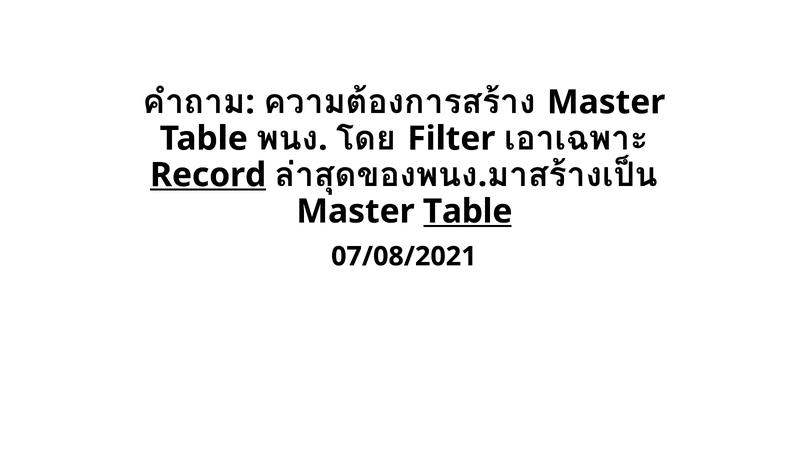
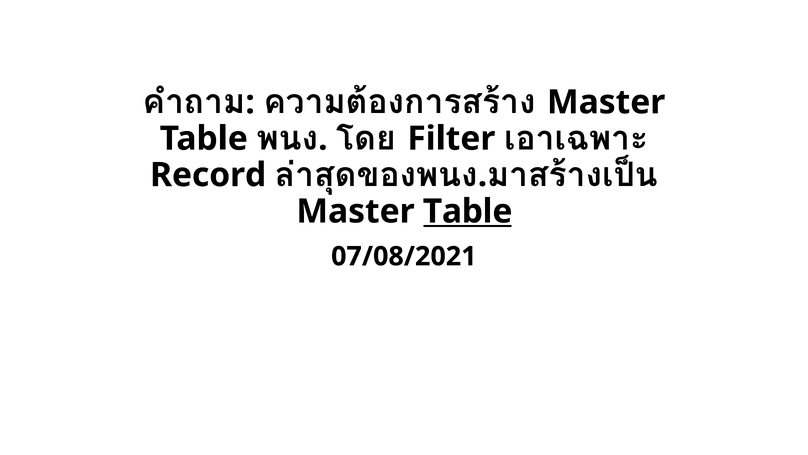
Record underline: present -> none
